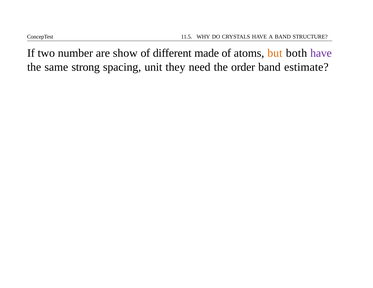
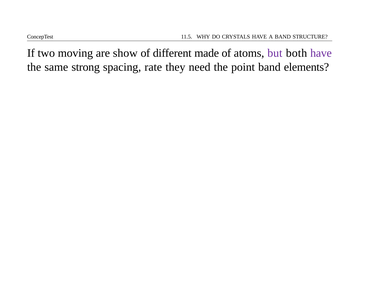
number: number -> moving
but colour: orange -> purple
unit: unit -> rate
order: order -> point
estimate: estimate -> elements
